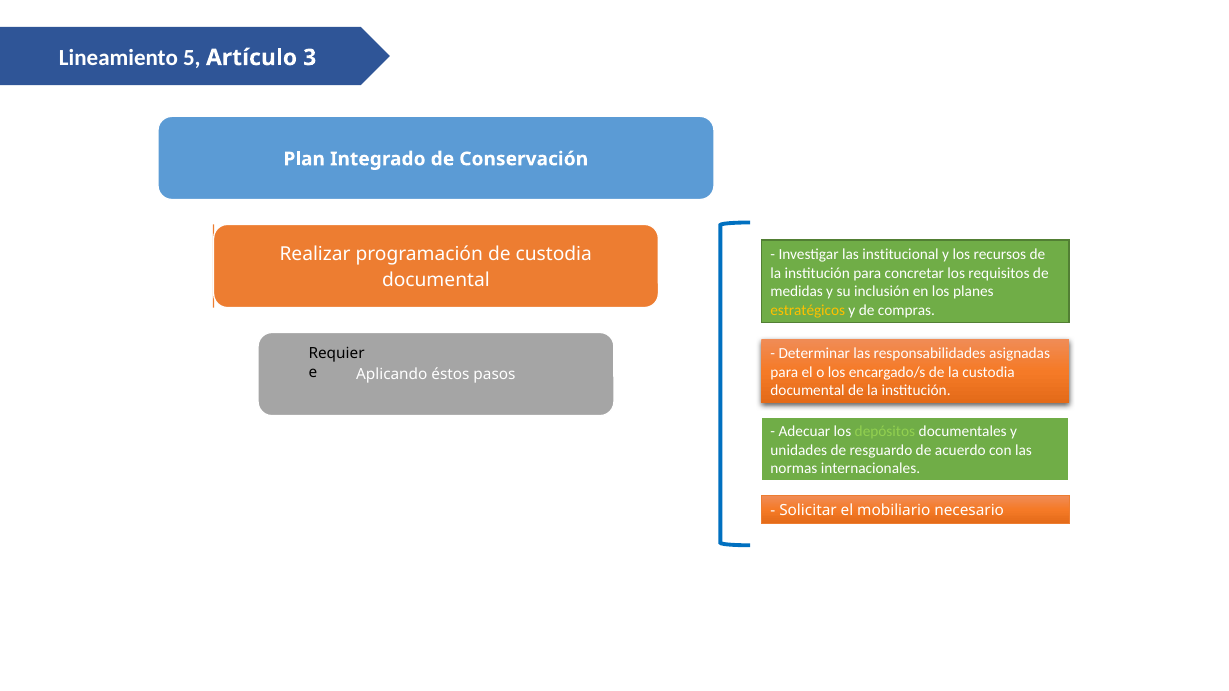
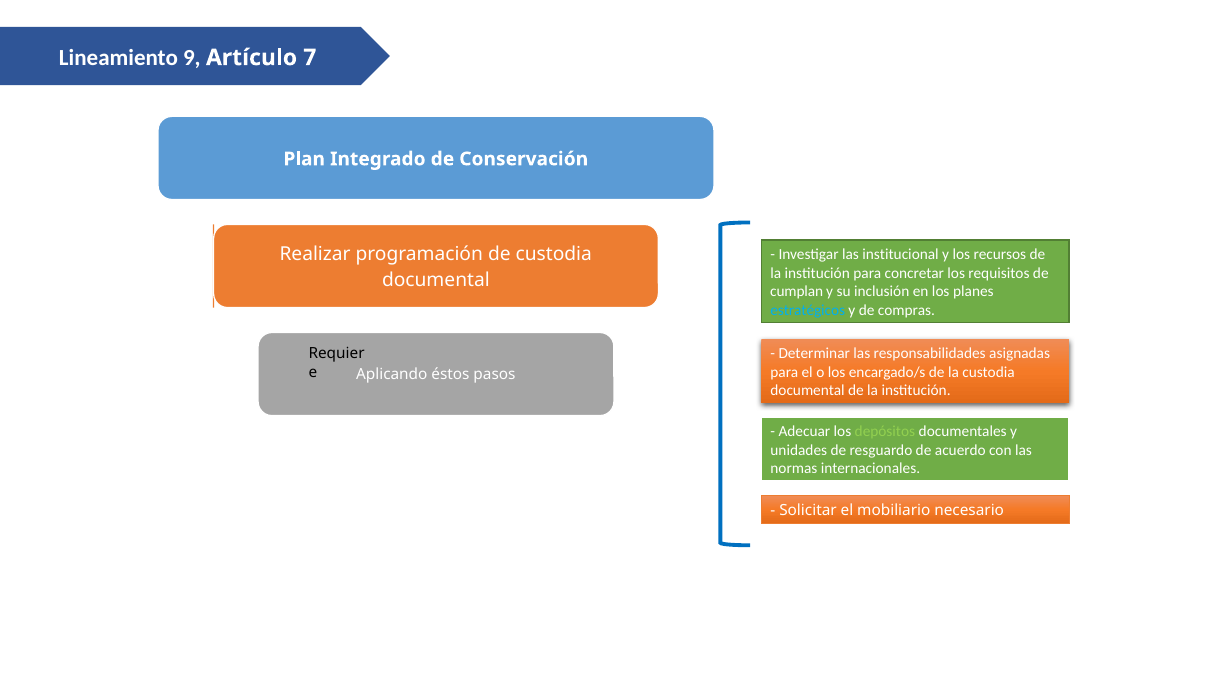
5: 5 -> 9
3: 3 -> 7
medidas: medidas -> cumplan
estratégicos colour: yellow -> light blue
